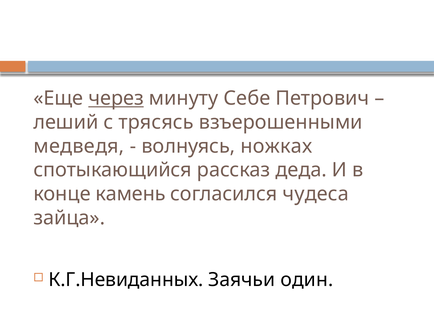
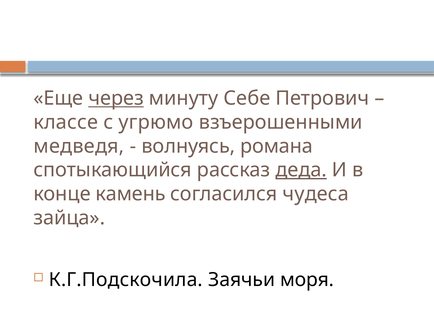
леший: леший -> классе
трясясь: трясясь -> угрюмо
ножках: ножках -> романа
деда underline: none -> present
К.Г.Невиданных: К.Г.Невиданных -> К.Г.Подскочила
один: один -> моря
